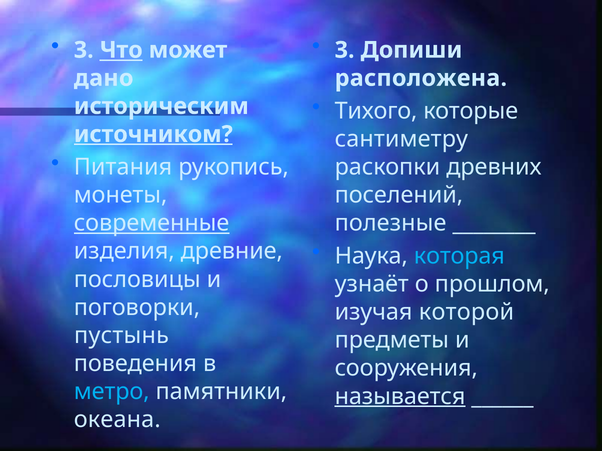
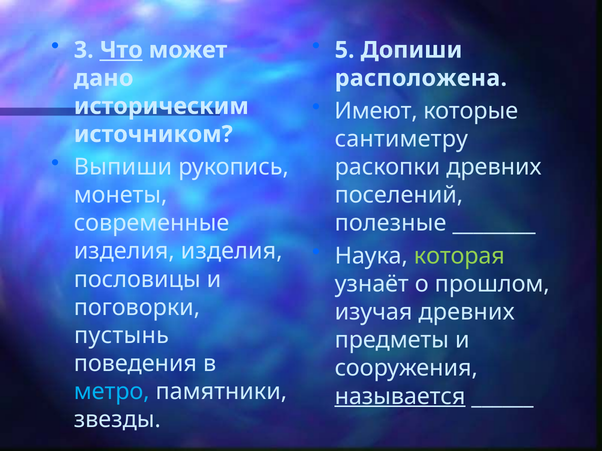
3 at (345, 50): 3 -> 5
Тихого: Тихого -> Имеют
источником underline: present -> none
Питания: Питания -> Выпиши
современные underline: present -> none
которая colour: light blue -> light green
изделия древние: древние -> изделия
изучая которой: которой -> древних
океана: океана -> звезды
